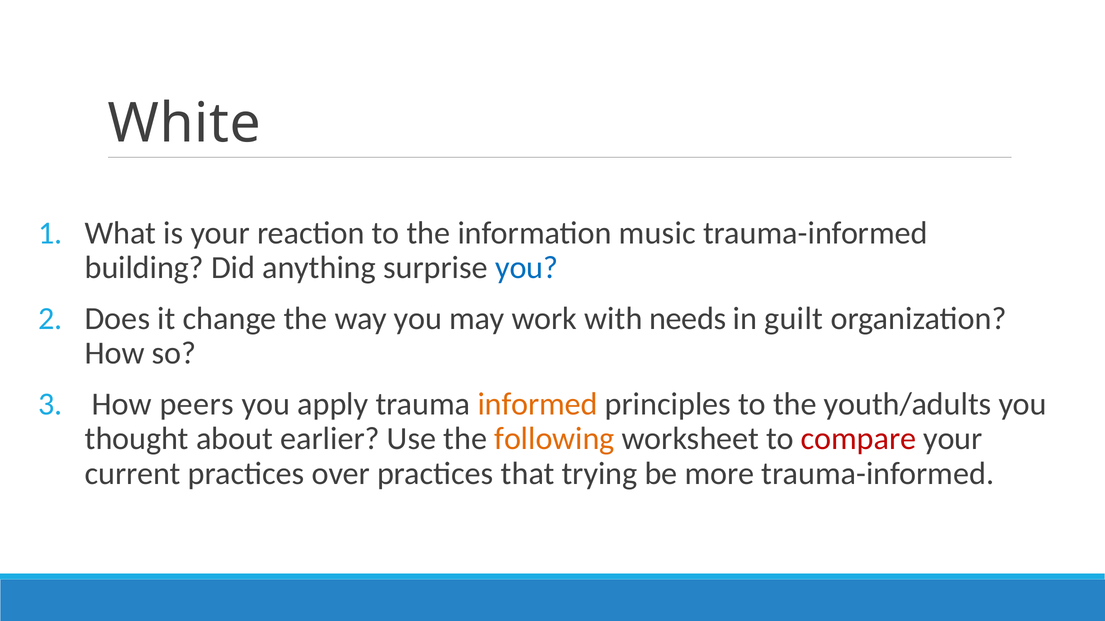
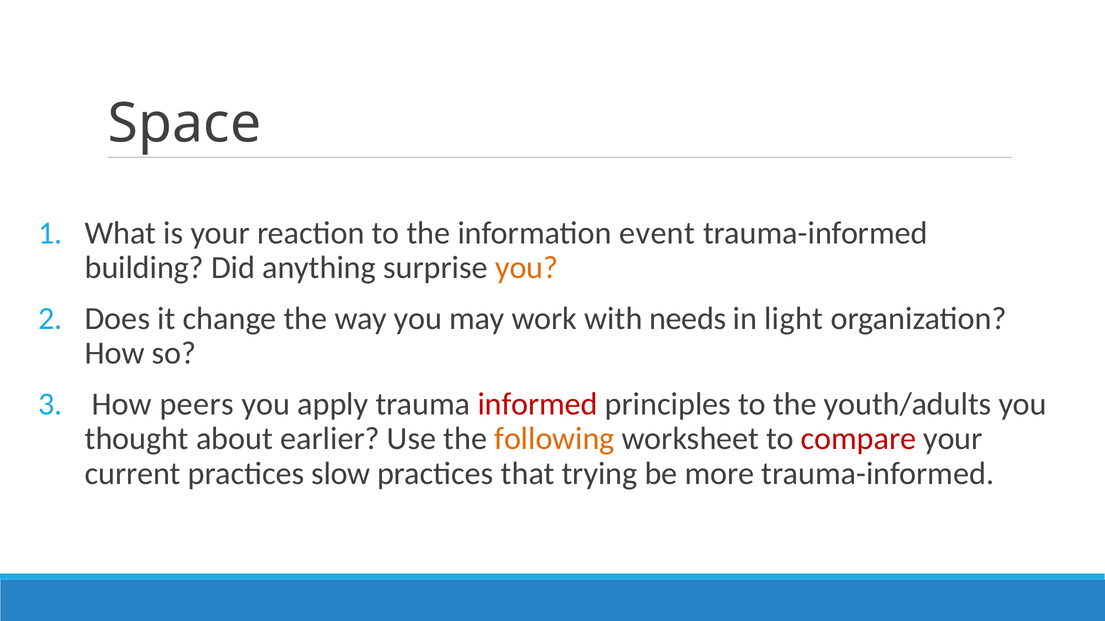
White: White -> Space
music: music -> event
you at (527, 268) colour: blue -> orange
guilt: guilt -> light
informed colour: orange -> red
over: over -> slow
